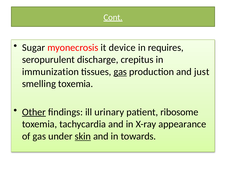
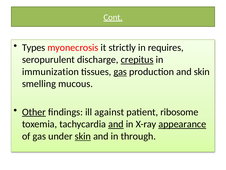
Sugar: Sugar -> Types
device: device -> strictly
crepitus underline: none -> present
and just: just -> skin
smelling toxemia: toxemia -> mucous
urinary: urinary -> against
and at (116, 124) underline: none -> present
appearance underline: none -> present
towards: towards -> through
